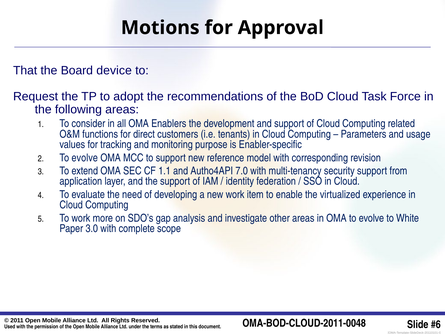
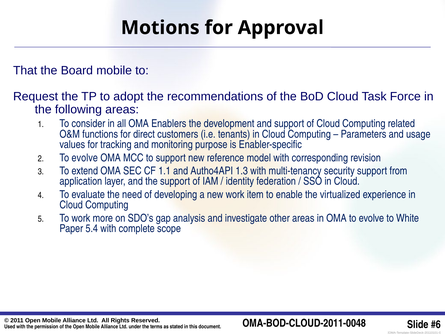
Board device: device -> mobile
7.0: 7.0 -> 1.3
3.0: 3.0 -> 5.4
